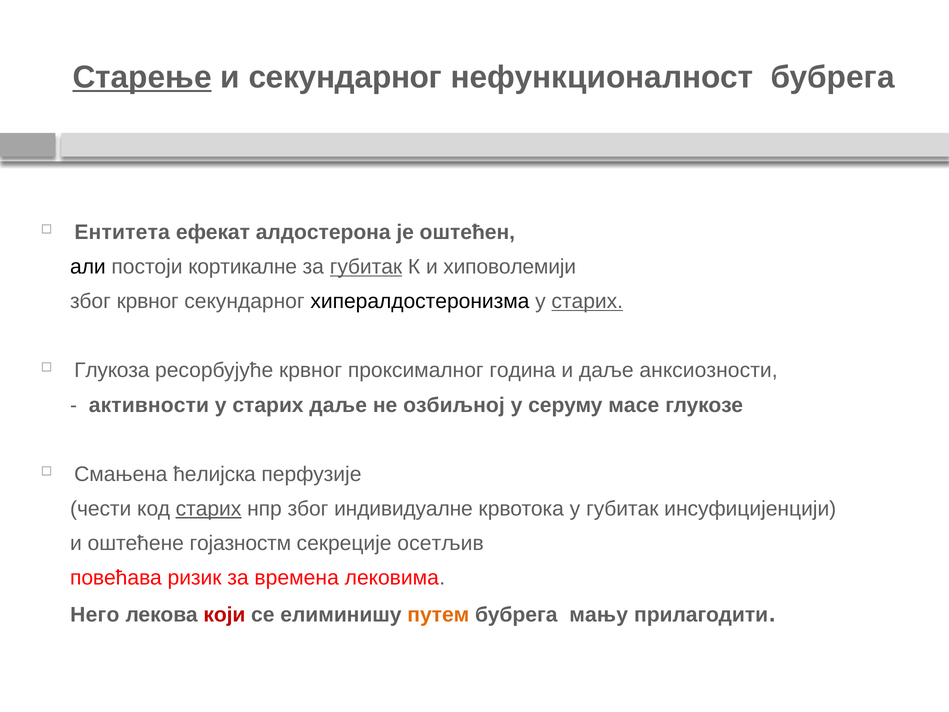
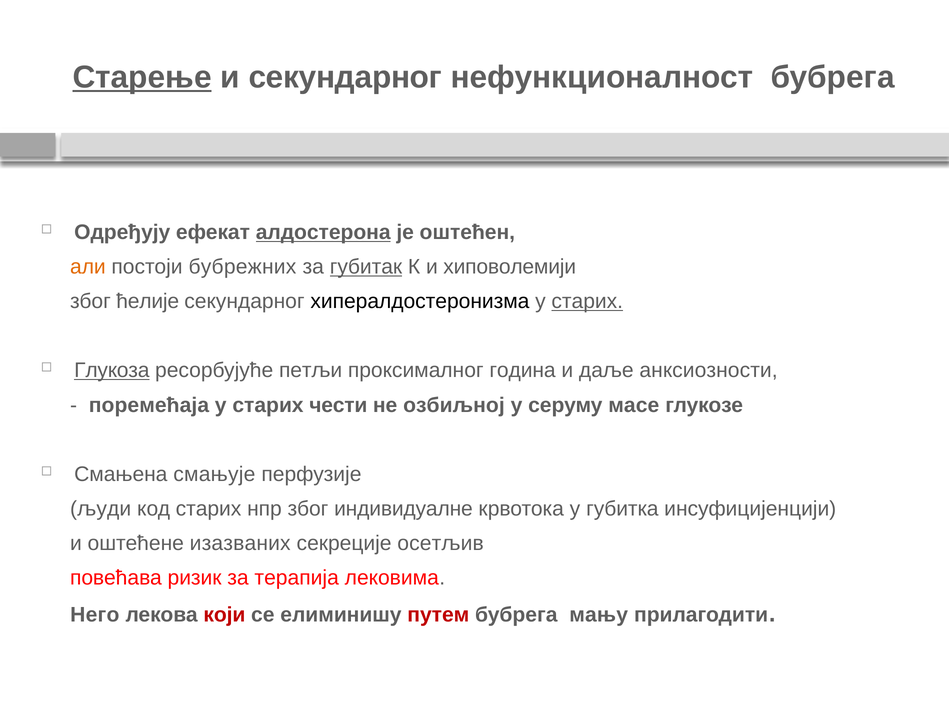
Ентитета: Ентитета -> Одређују
алдостерона underline: none -> present
али colour: black -> orange
кортикалне: кортикалне -> бубрежних
због крвног: крвног -> ћелије
Глукоза underline: none -> present
ресорбујуће крвног: крвног -> петљи
активности: активности -> поремећаја
старих даље: даље -> чести
ћелијска: ћелијска -> смањује
чести: чести -> људи
старих at (209, 508) underline: present -> none
у губитак: губитак -> губитка
гојазностм: гојазностм -> изазваних
времена: времена -> терапија
путем colour: orange -> red
